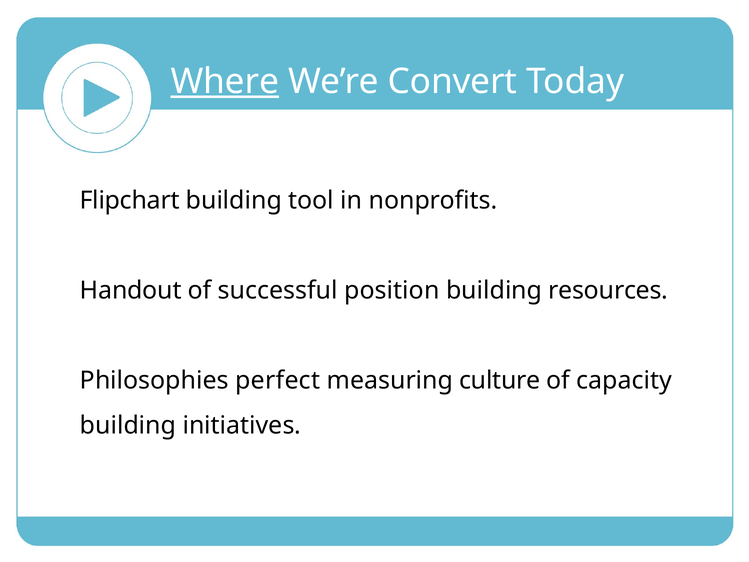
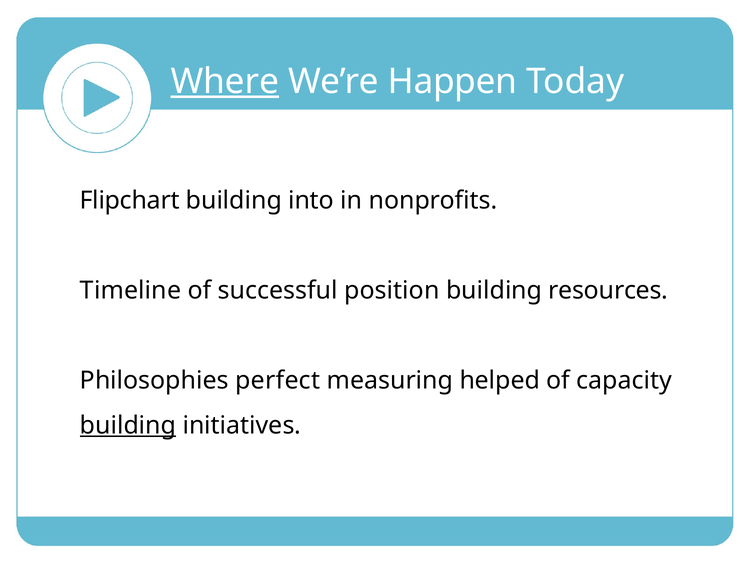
Convert: Convert -> Happen
tool: tool -> into
Handout: Handout -> Timeline
culture: culture -> helped
building at (128, 425) underline: none -> present
